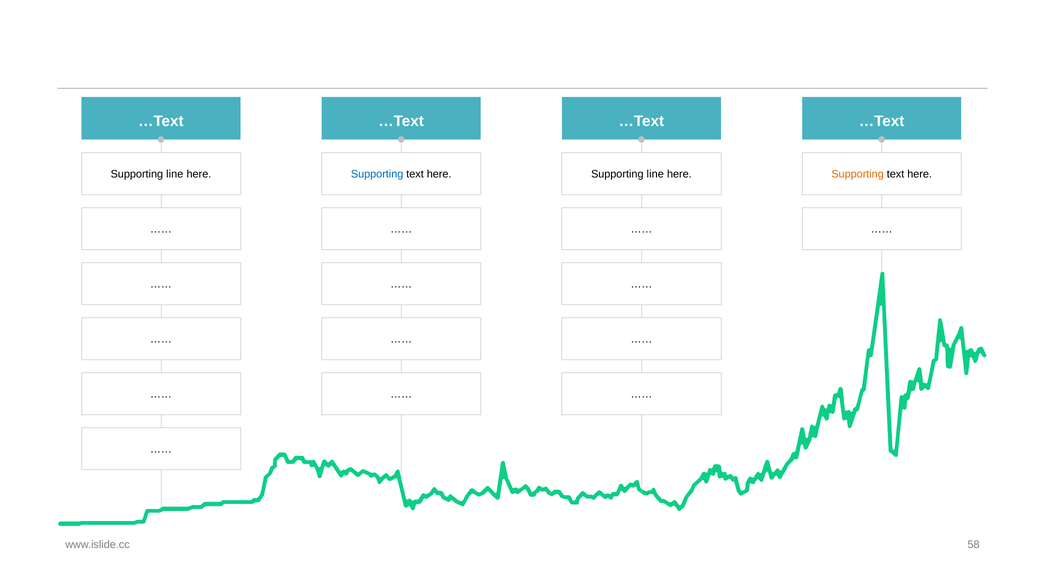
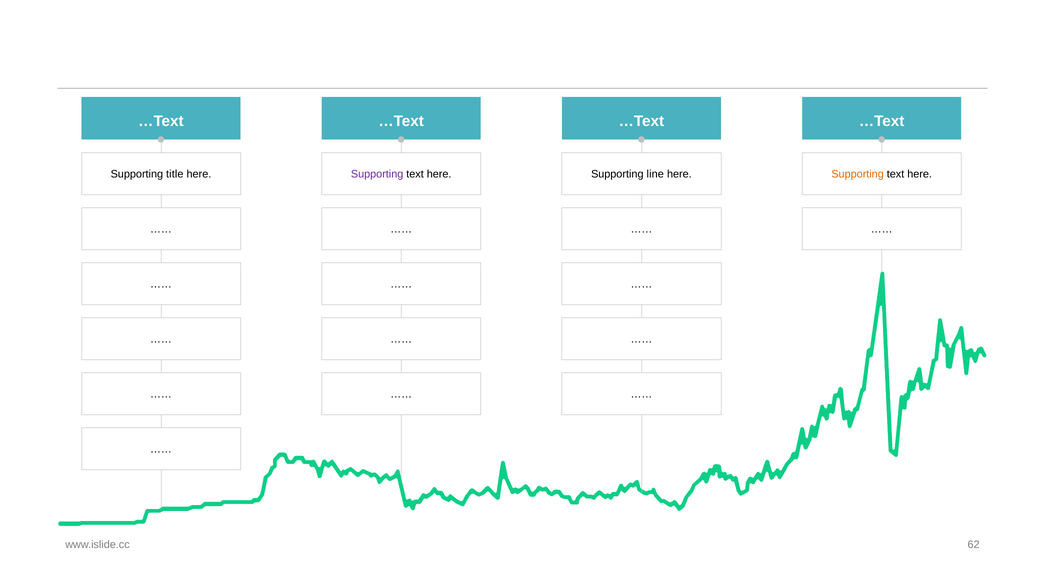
line at (175, 174): line -> title
Supporting at (377, 174) colour: blue -> purple
58: 58 -> 62
